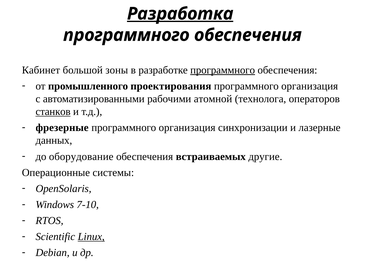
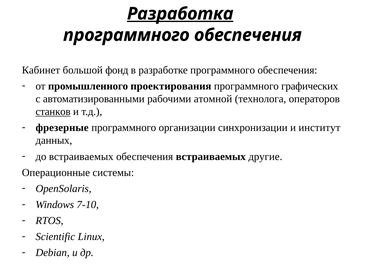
зоны: зоны -> фонд
программного at (223, 70) underline: present -> none
организация at (310, 86): организация -> графических
организация at (187, 128): организация -> организации
лазерные: лазерные -> институт
до оборудование: оборудование -> встраиваемых
Linux underline: present -> none
